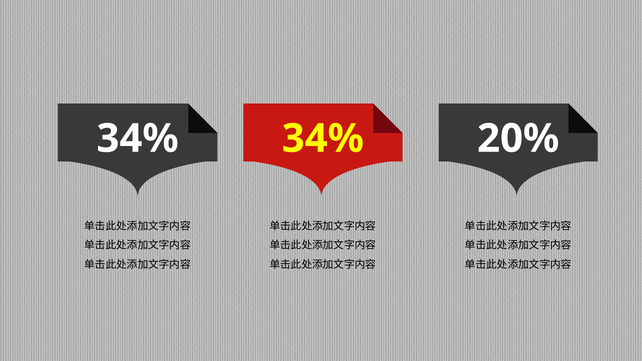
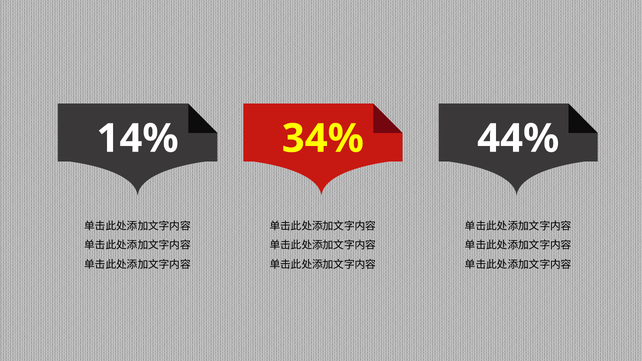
34% at (138, 139): 34% -> 14%
20%: 20% -> 44%
